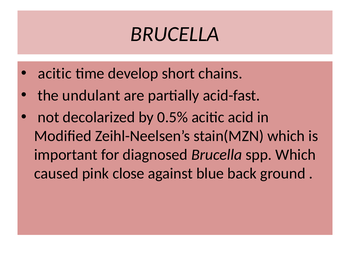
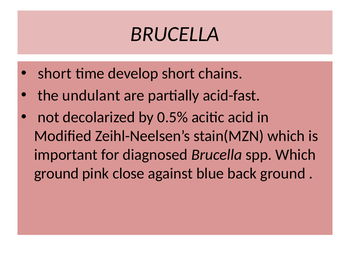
acitic at (55, 73): acitic -> short
caused at (56, 173): caused -> ground
